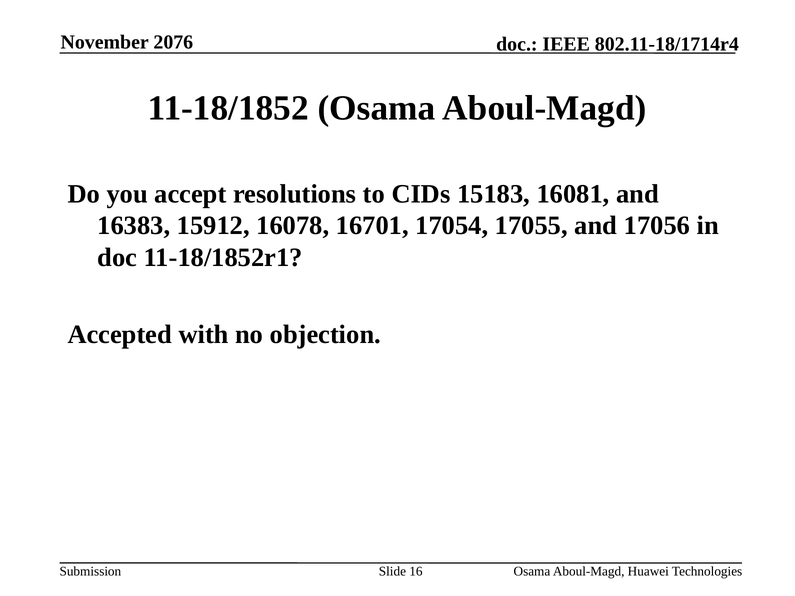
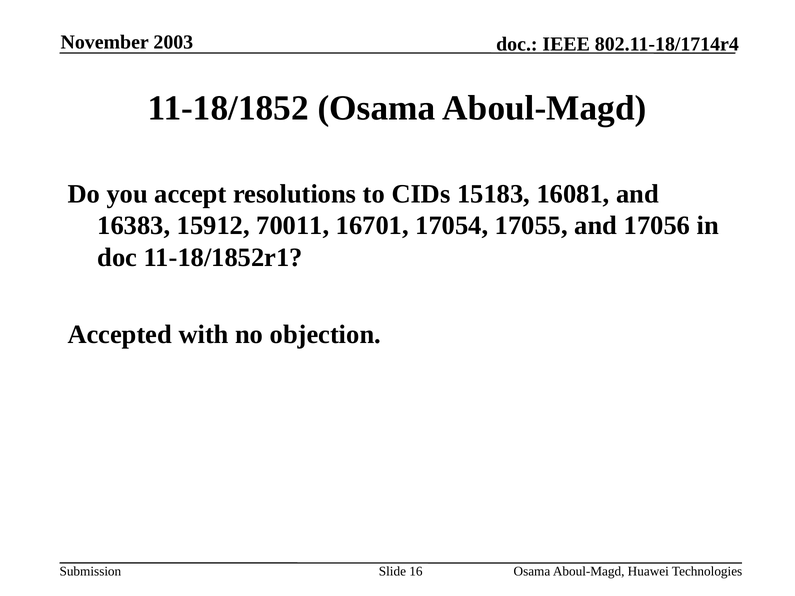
2076: 2076 -> 2003
16078: 16078 -> 70011
